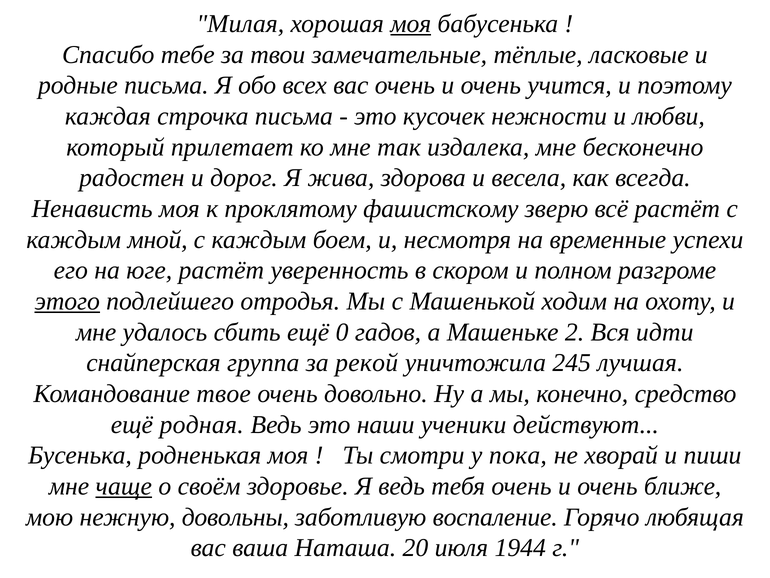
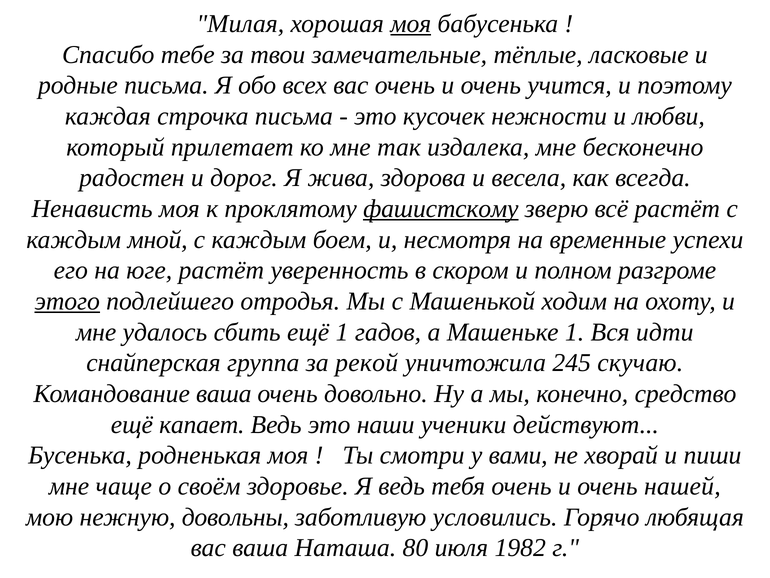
фашистскому underline: none -> present
ещё 0: 0 -> 1
Машеньке 2: 2 -> 1
лучшая: лучшая -> скучаю
Командование твое: твое -> ваша
родная: родная -> капает
пока: пока -> вами
чаще underline: present -> none
ближе: ближе -> нашей
воспаление: воспаление -> условились
20: 20 -> 80
1944: 1944 -> 1982
